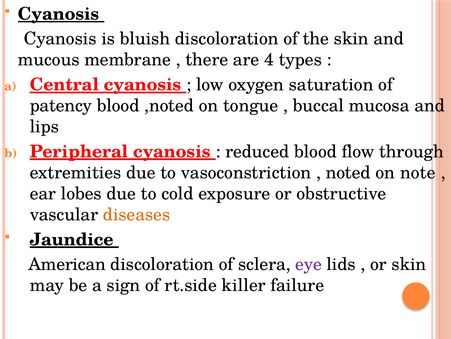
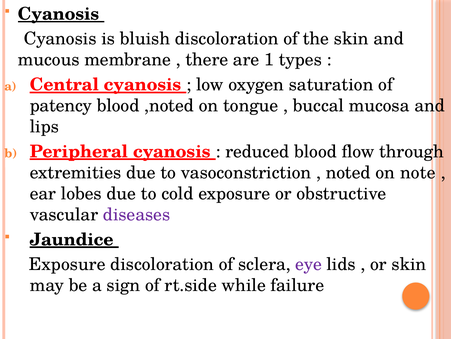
4: 4 -> 1
diseases colour: orange -> purple
American at (67, 264): American -> Exposure
killer: killer -> while
